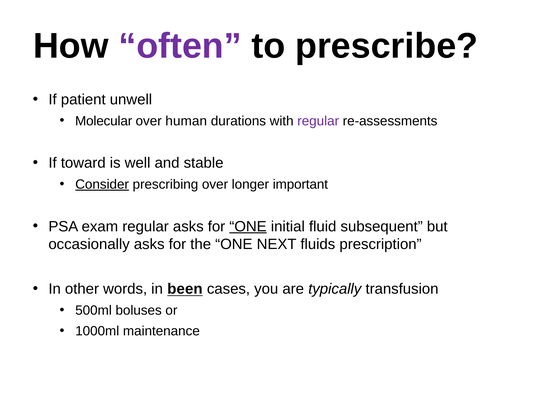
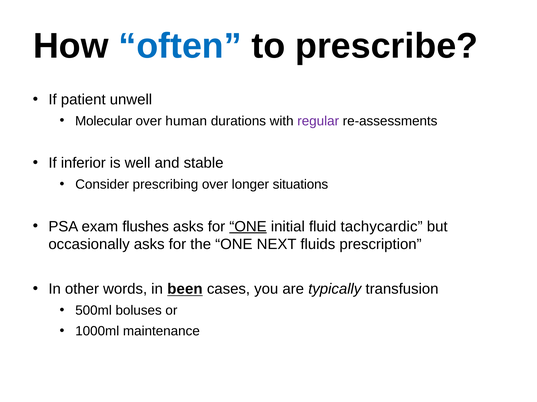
often colour: purple -> blue
toward: toward -> inferior
Consider underline: present -> none
important: important -> situations
exam regular: regular -> flushes
subsequent: subsequent -> tachycardic
